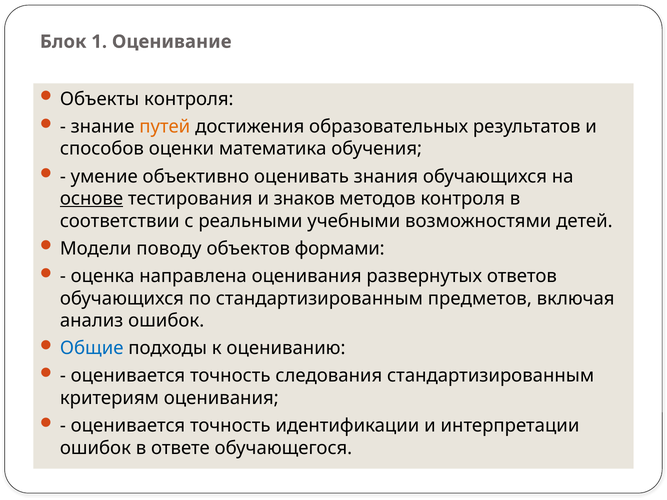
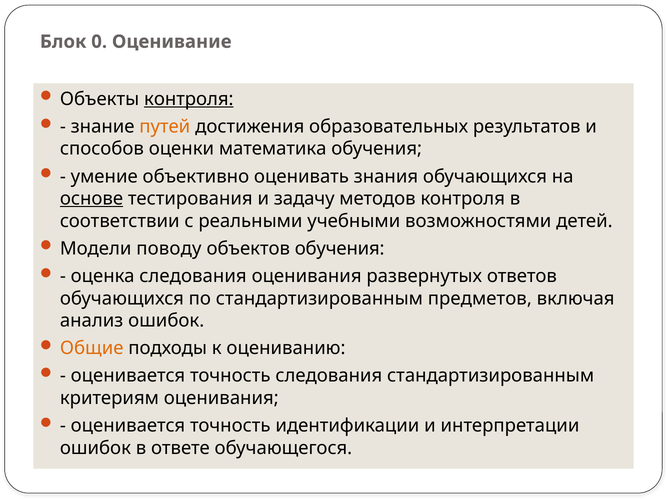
1: 1 -> 0
контроля at (189, 99) underline: none -> present
знаков: знаков -> задачу
объектов формами: формами -> обучения
оценка направлена: направлена -> следования
Общие colour: blue -> orange
